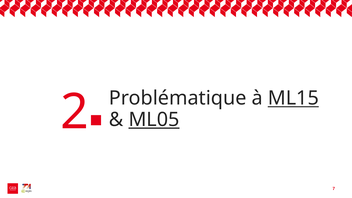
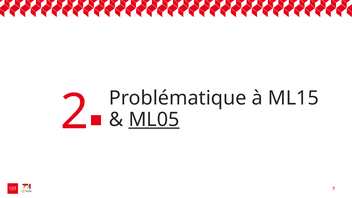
ML15 underline: present -> none
